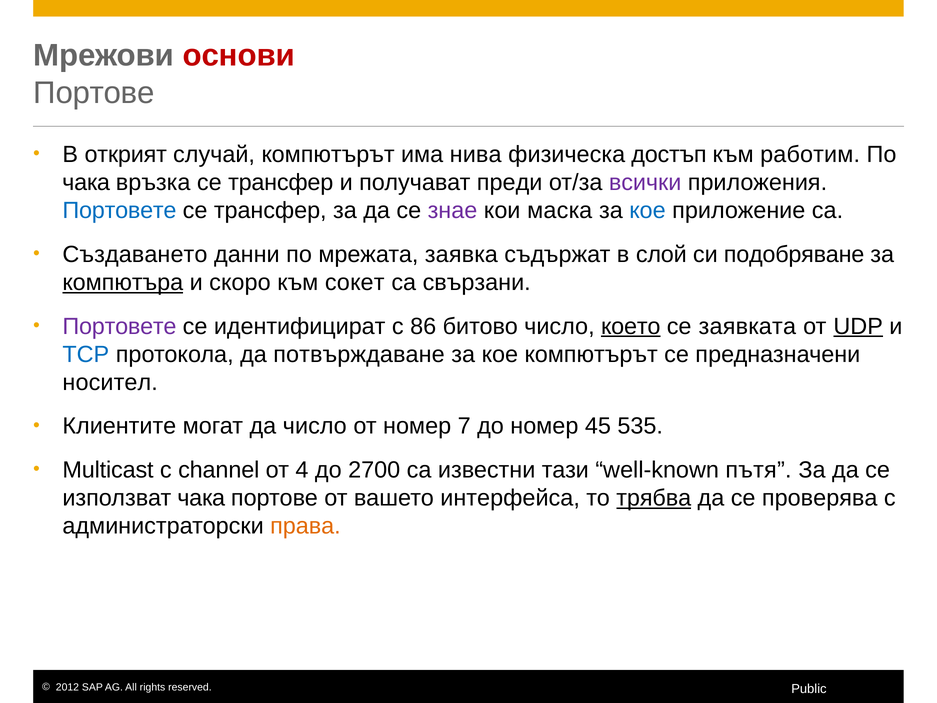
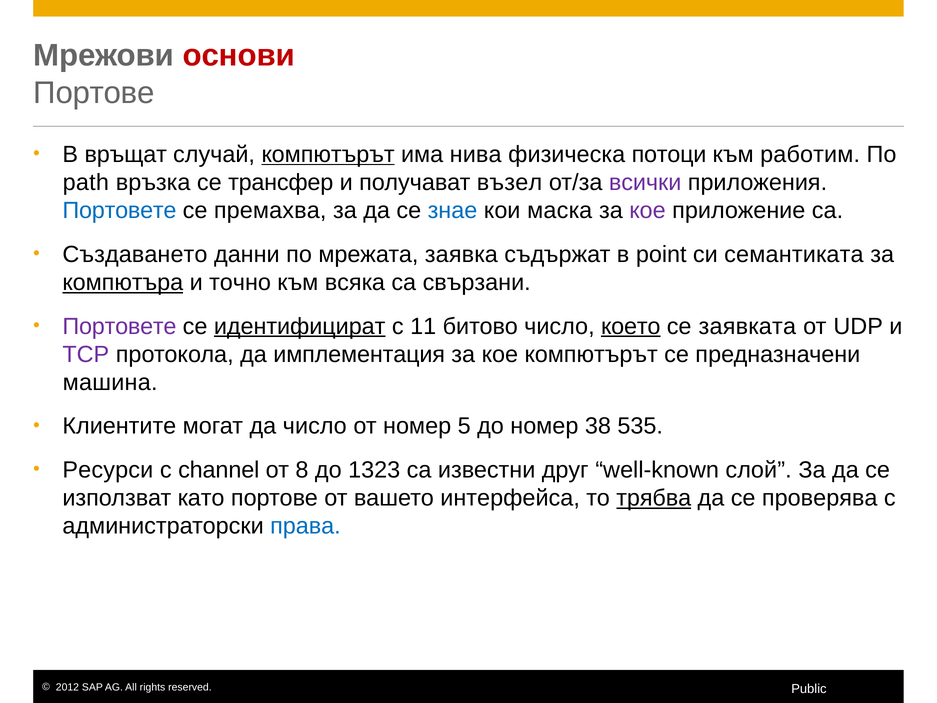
открият: открият -> връщат
компютърът at (328, 154) underline: none -> present
достъп: достъп -> потоци
чака at (86, 183): чака -> path
преди: преди -> възел
трансфер at (270, 211): трансфер -> премахва
знае colour: purple -> blue
кое at (648, 211) colour: blue -> purple
слой: слой -> point
подобряване: подобряване -> семантиката
скоро: скоро -> точно
сокет: сокет -> всяка
идентифицират underline: none -> present
86: 86 -> 11
UDP underline: present -> none
TCP colour: blue -> purple
потвърждаване: потвърждаване -> имплементация
носител: носител -> машина
7: 7 -> 5
45: 45 -> 38
Multicast: Multicast -> Ресурси
4: 4 -> 8
2700: 2700 -> 1323
тази: тази -> друг
пътя: пътя -> слой
използват чака: чака -> като
права colour: orange -> blue
